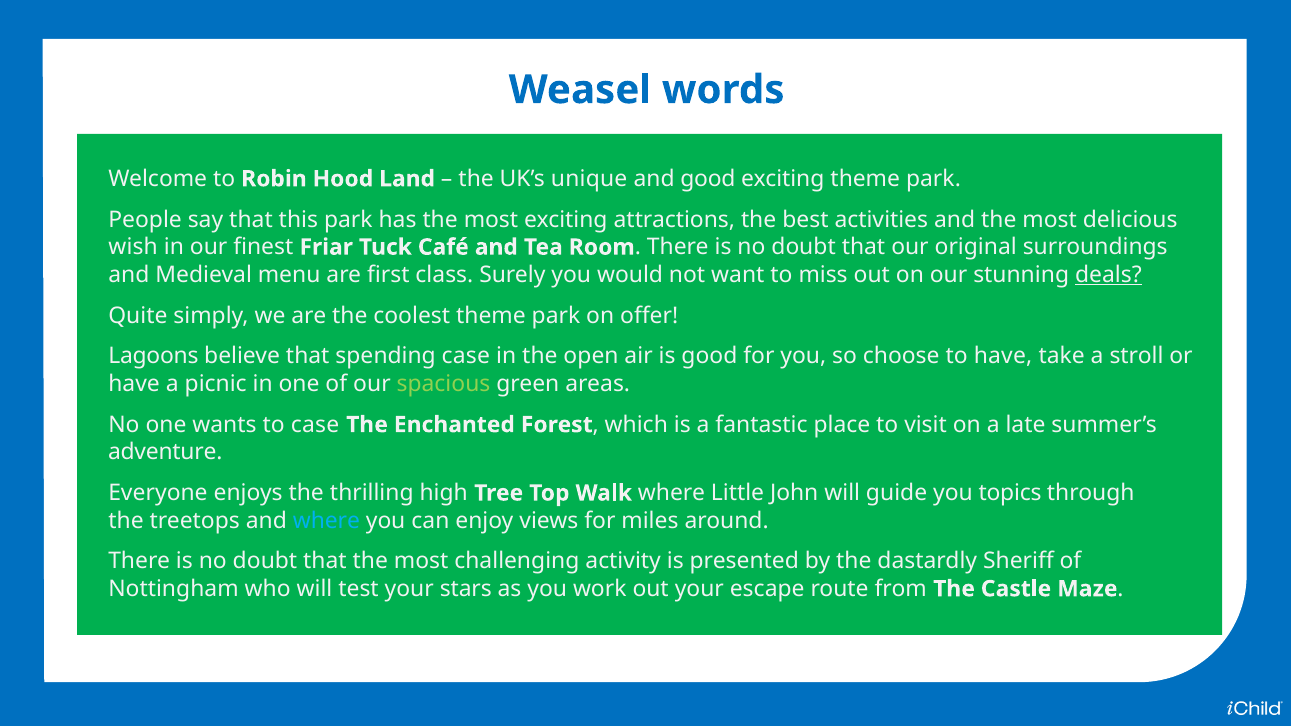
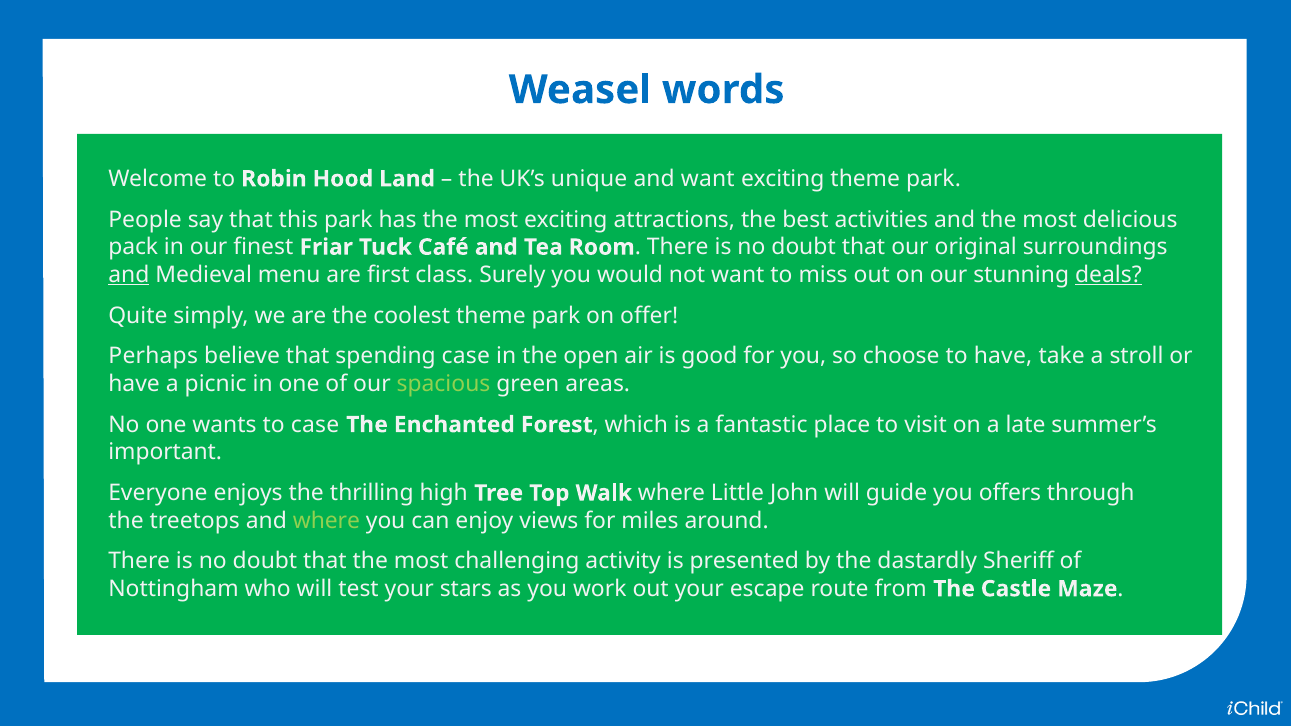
and good: good -> want
wish: wish -> pack
and at (129, 275) underline: none -> present
Lagoons: Lagoons -> Perhaps
adventure: adventure -> important
topics: topics -> offers
where at (326, 521) colour: light blue -> light green
